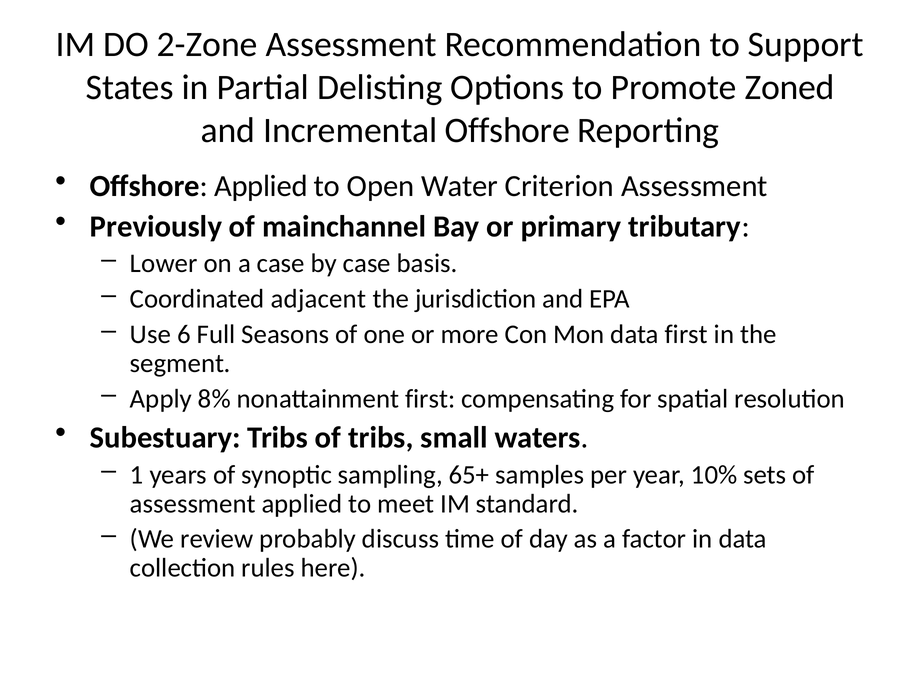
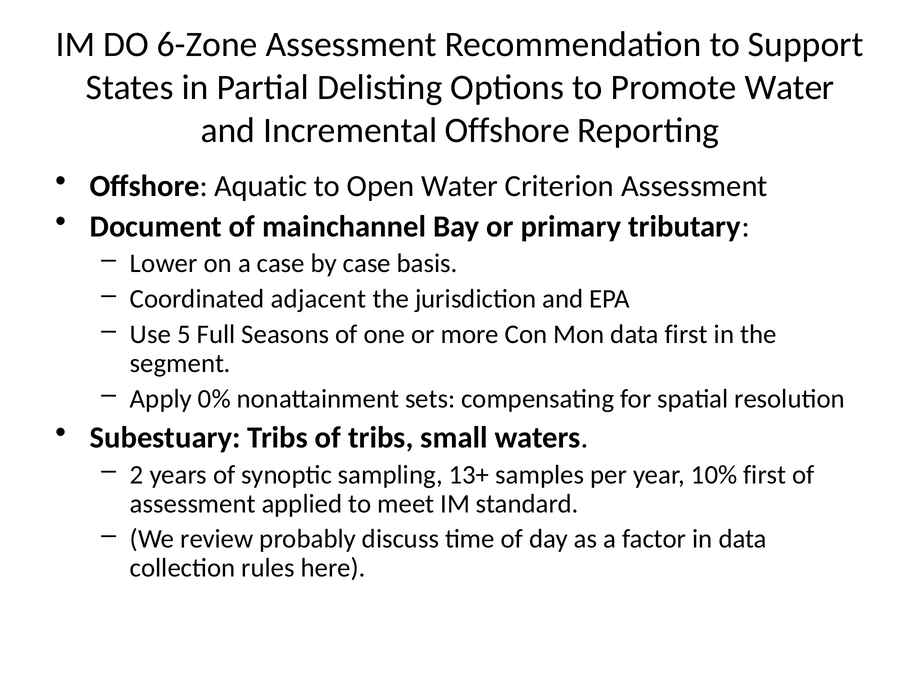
2-Zone: 2-Zone -> 6-Zone
Promote Zoned: Zoned -> Water
Offshore Applied: Applied -> Aquatic
Previously: Previously -> Document
6: 6 -> 5
8%: 8% -> 0%
nonattainment first: first -> sets
1: 1 -> 2
65+: 65+ -> 13+
10% sets: sets -> first
